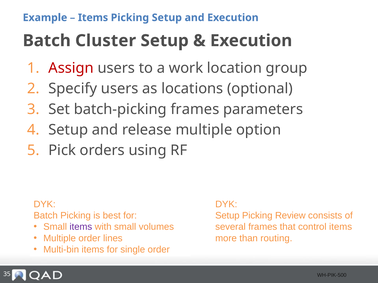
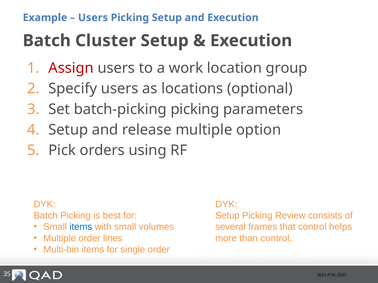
Items at (93, 18): Items -> Users
batch-picking frames: frames -> picking
items at (81, 227) colour: purple -> blue
control items: items -> helps
than routing: routing -> control
